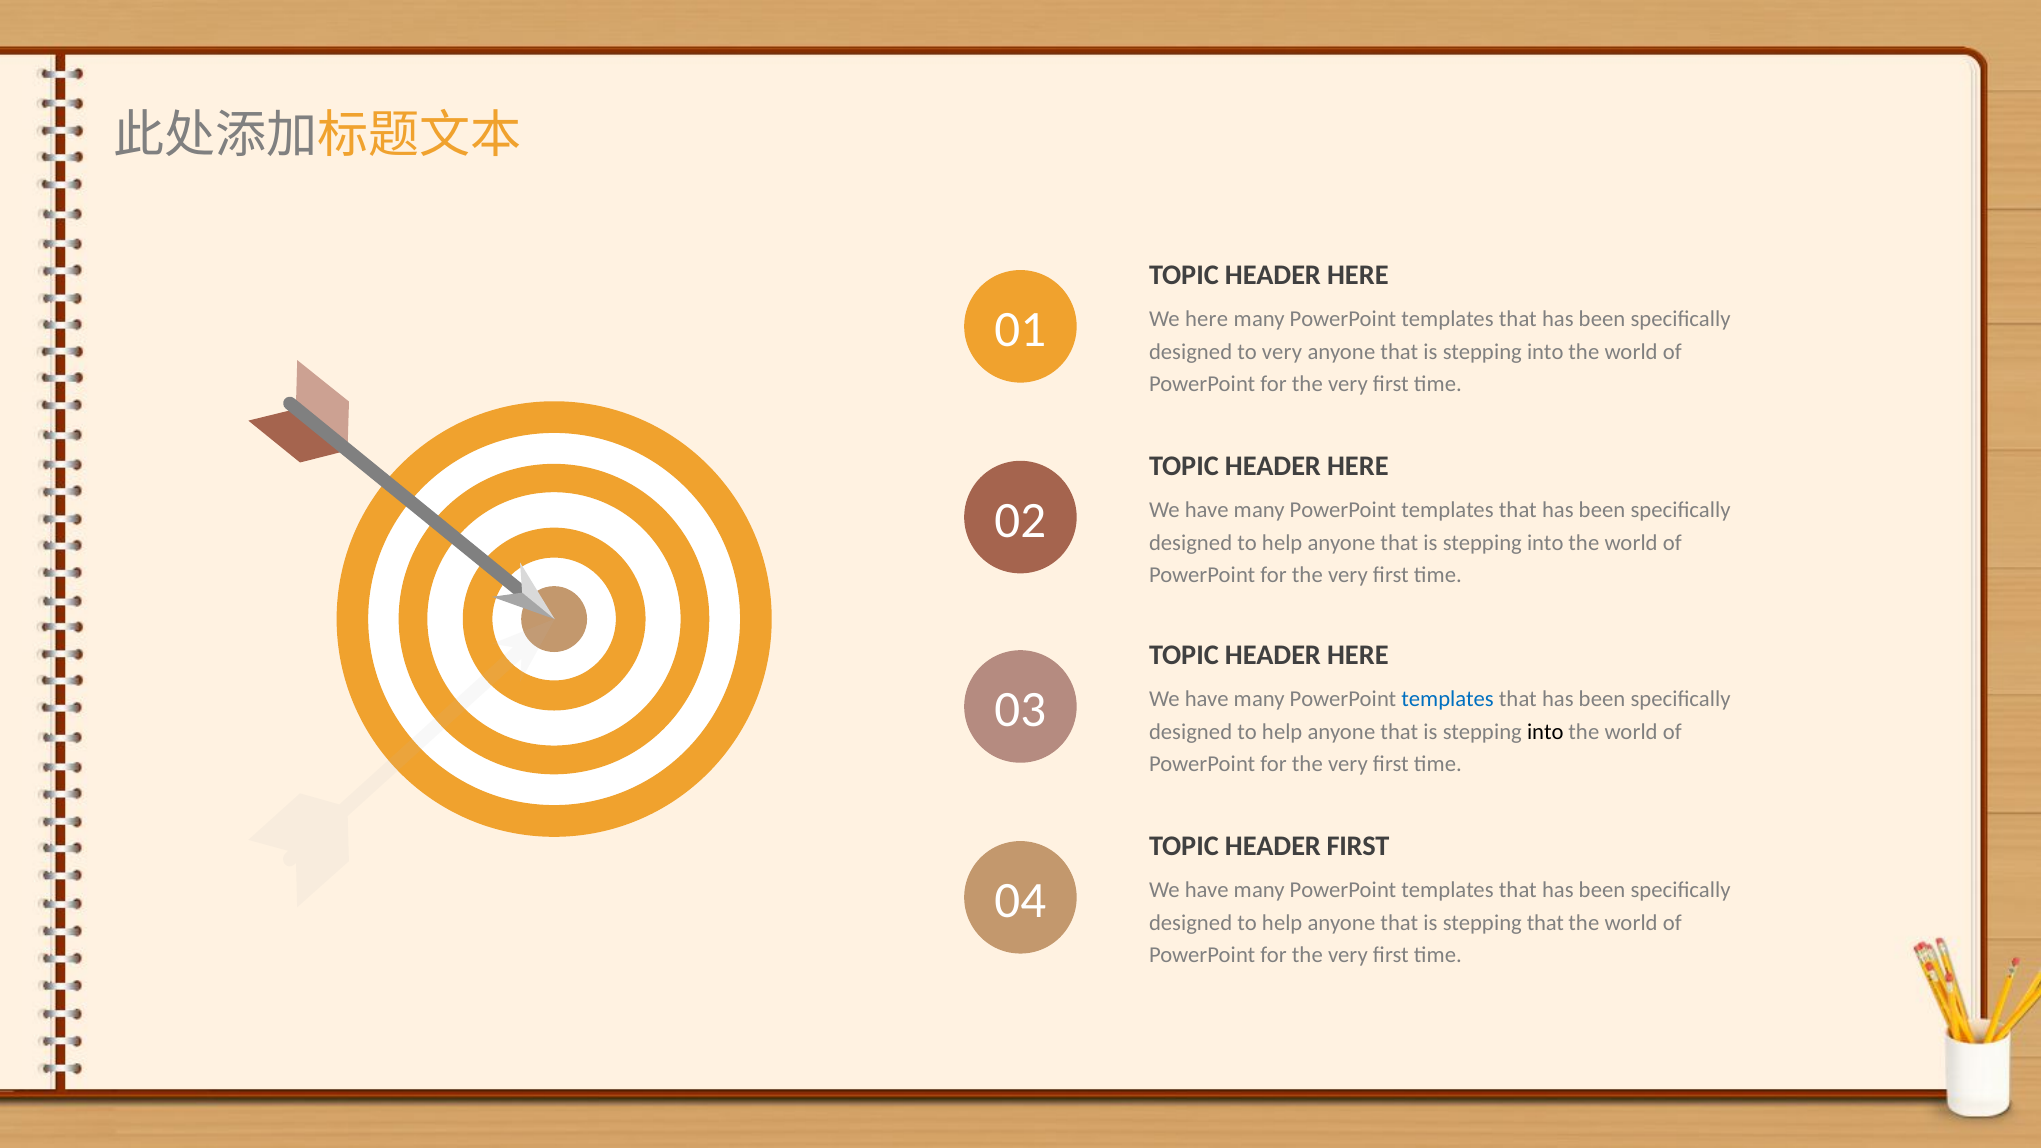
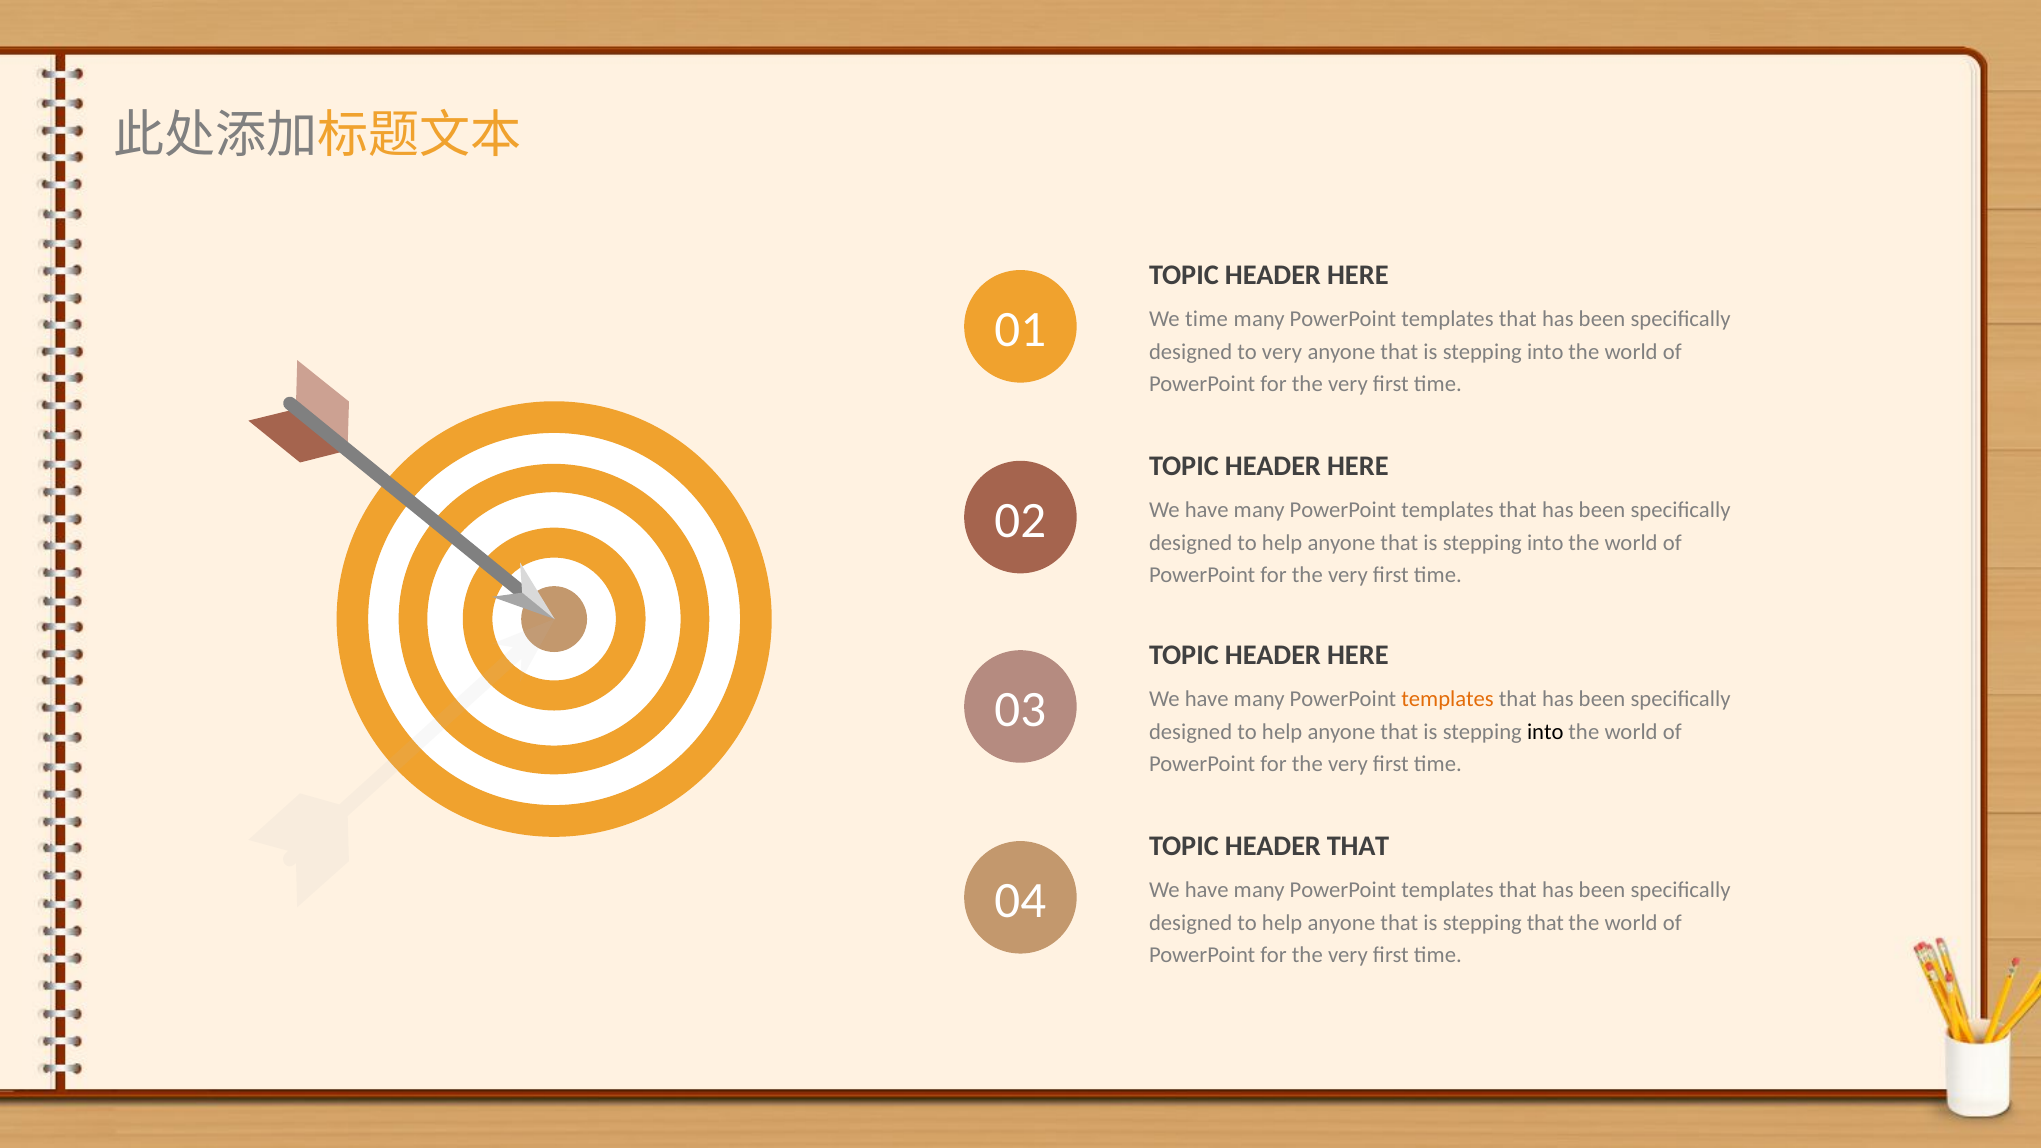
We here: here -> time
templates at (1448, 699) colour: blue -> orange
HEADER FIRST: FIRST -> THAT
